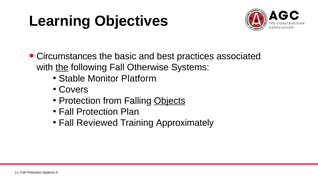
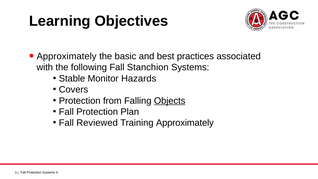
Circumstances at (67, 56): Circumstances -> Approximately
the at (62, 67) underline: present -> none
Otherwise: Otherwise -> Stanchion
Platform: Platform -> Hazards
